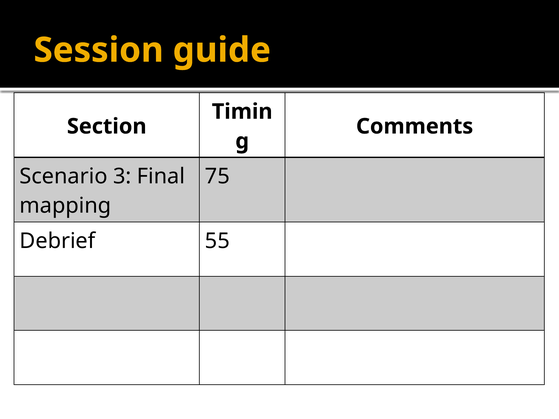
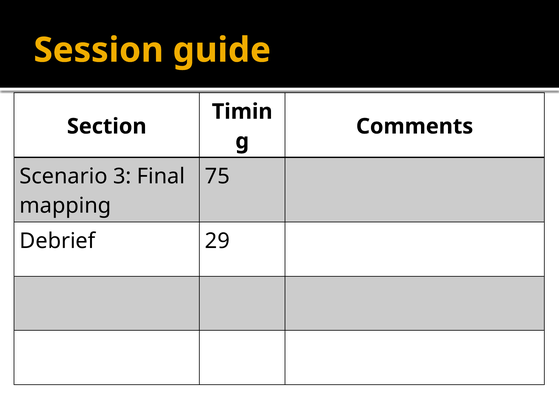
55: 55 -> 29
